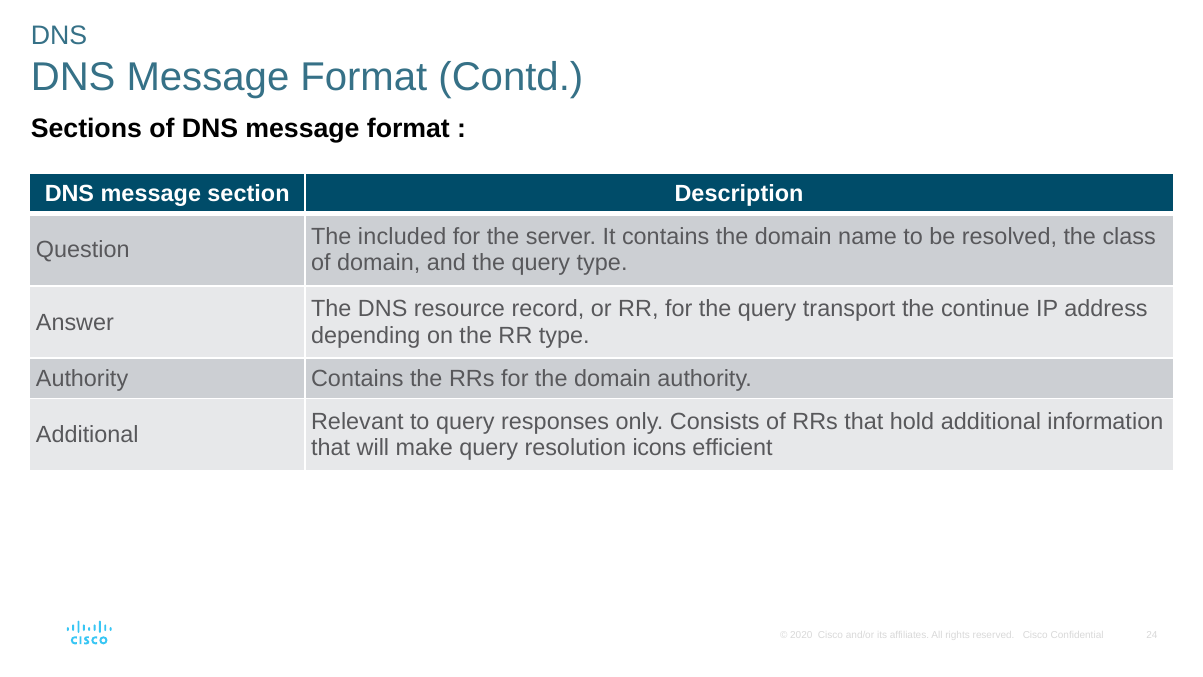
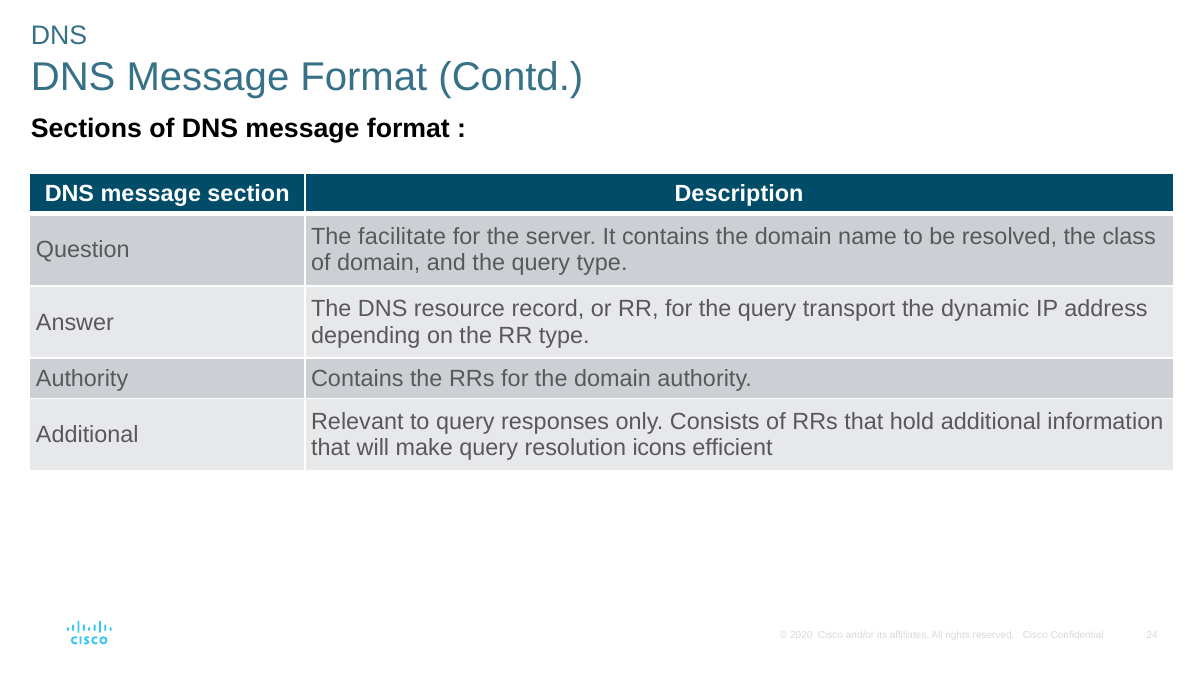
included: included -> facilitate
continue: continue -> dynamic
